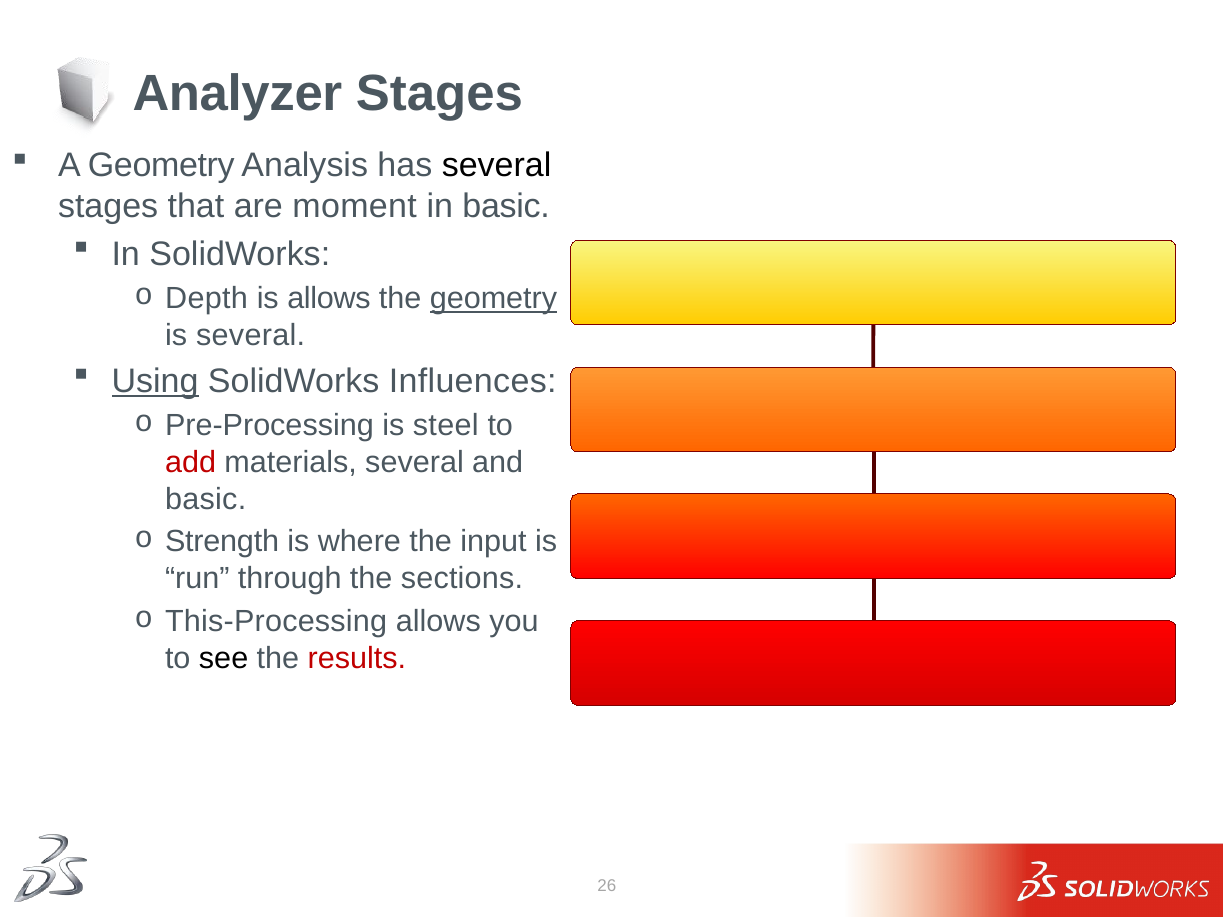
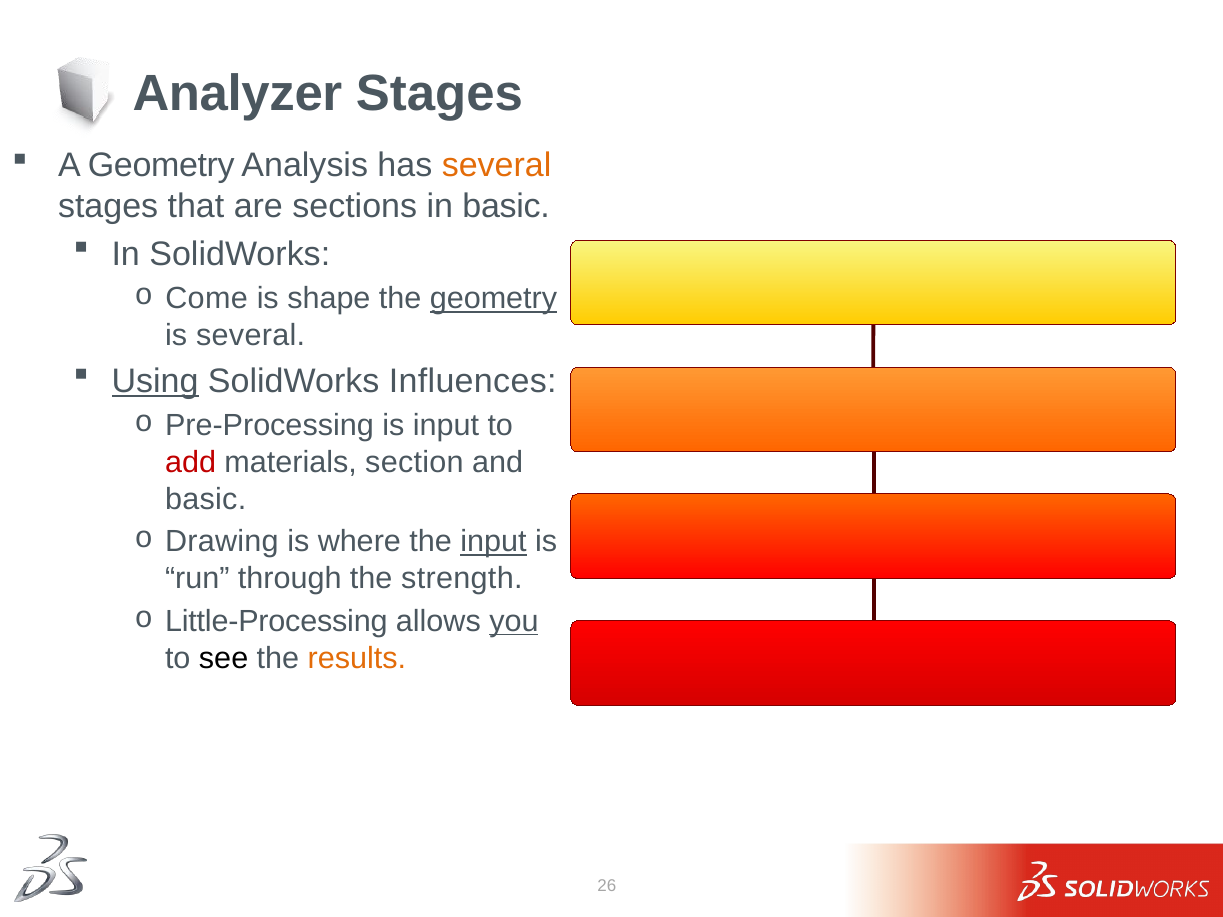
several at (497, 166) colour: black -> orange
moment: moment -> sections
Depth: Depth -> Come
is allows: allows -> shape
is steel: steel -> input
materials several: several -> section
Strength: Strength -> Drawing
input at (493, 542) underline: none -> present
sections: sections -> strength
This-Processing: This-Processing -> Little-Processing
you underline: none -> present
results colour: red -> orange
